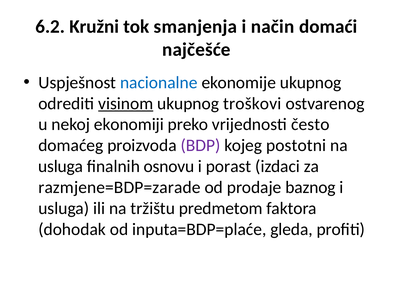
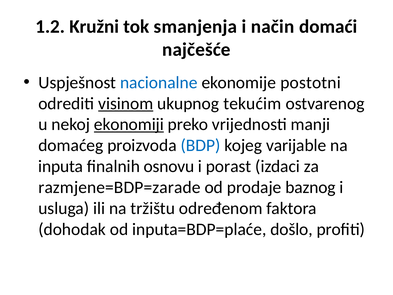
6.2: 6.2 -> 1.2
ekonomije ukupnog: ukupnog -> postotni
troškovi: troškovi -> tekućim
ekonomiji underline: none -> present
često: često -> manji
BDP colour: purple -> blue
postotni: postotni -> varijable
usluga at (61, 166): usluga -> inputa
predmetom: predmetom -> određenom
gleda: gleda -> došlo
